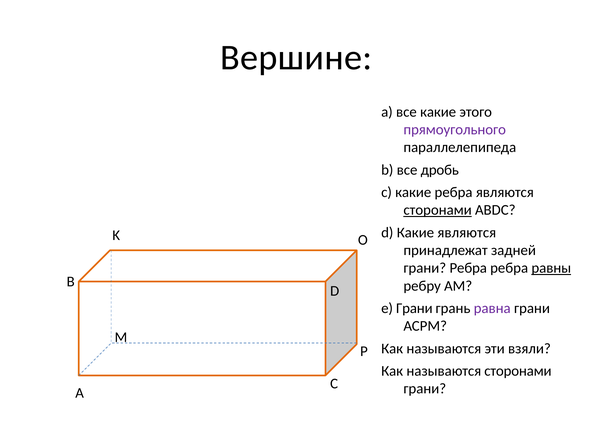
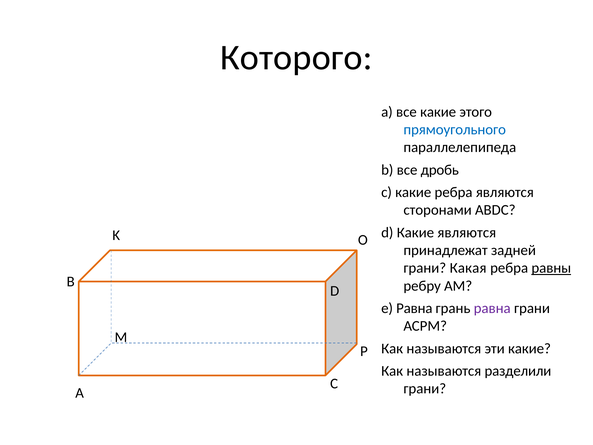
Вершине: Вершине -> Которого
прямоугольного colour: purple -> blue
сторонами at (438, 210) underline: present -> none
грани Ребра: Ребра -> Какая
e Грани: Грани -> Равна
эти взяли: взяли -> какие
называются сторонами: сторонами -> разделили
